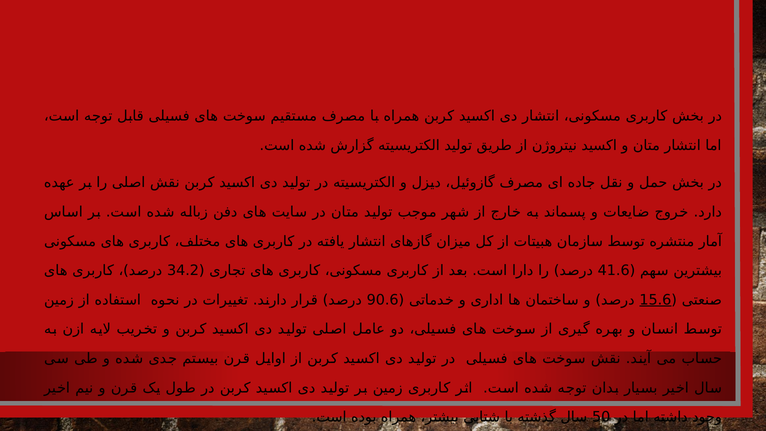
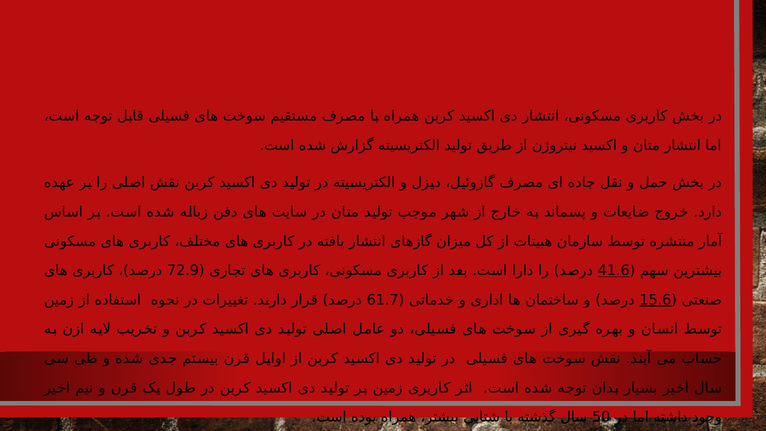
34.2: 34.2 -> 72.9
41.6 underline: none -> present
90.6: 90.6 -> 61.7
